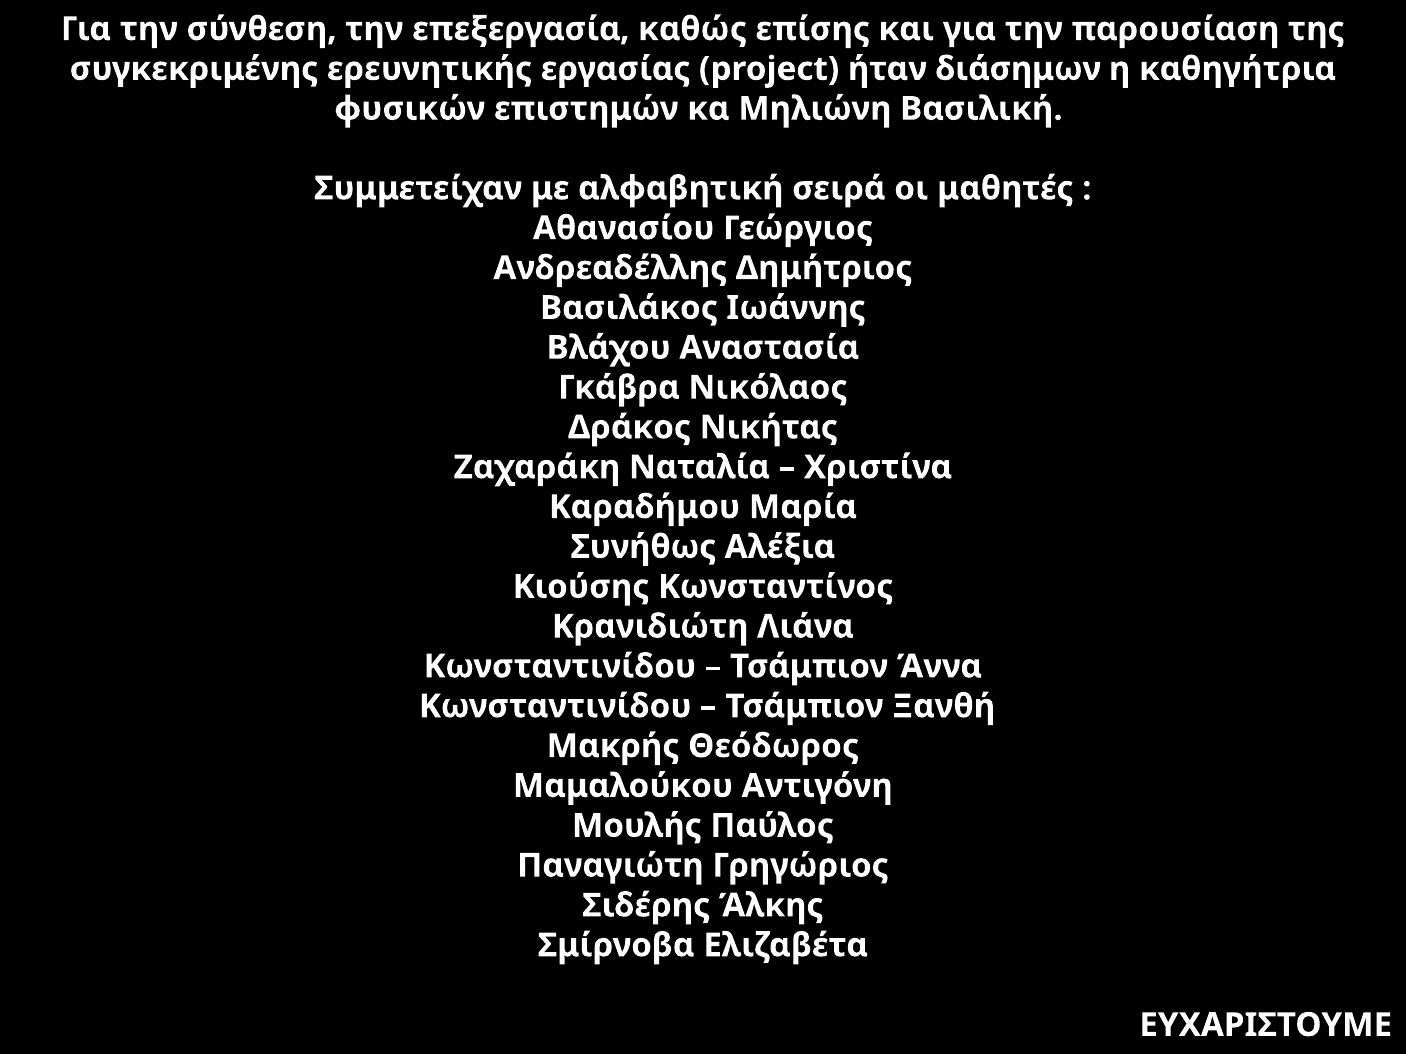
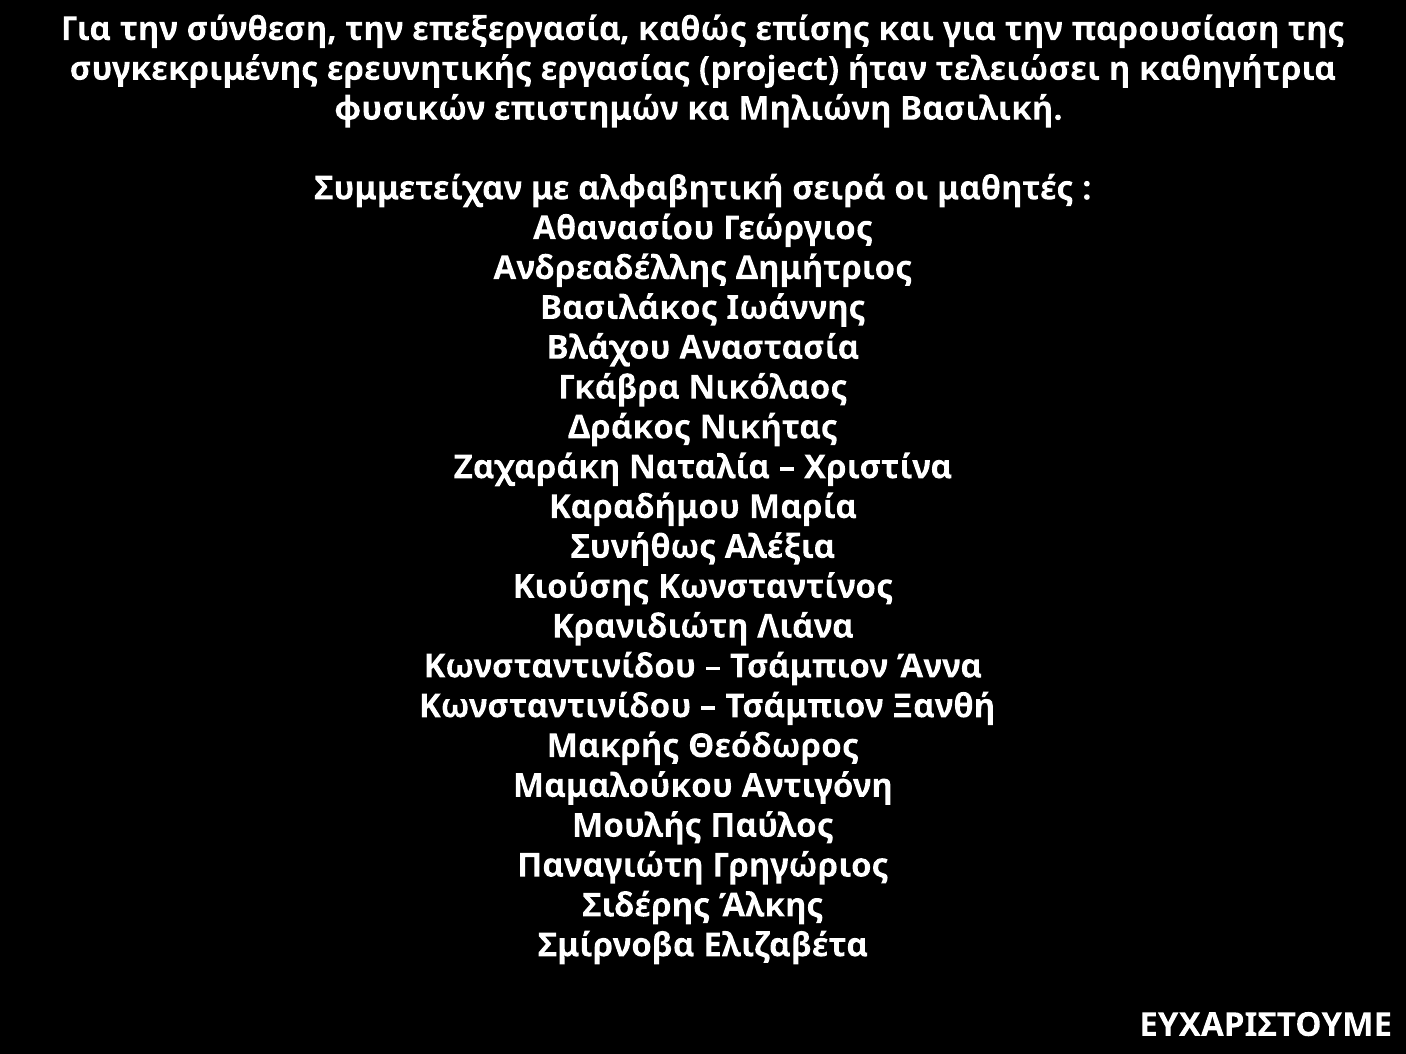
διάσημων: διάσημων -> τελειώσει
